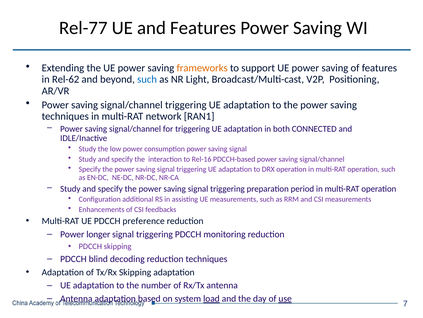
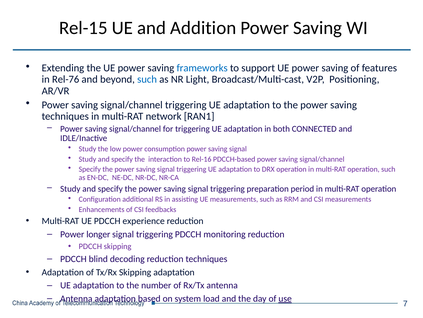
Rel-77: Rel-77 -> Rel-15
and Features: Features -> Addition
frameworks colour: orange -> blue
Rel-62: Rel-62 -> Rel-76
preference: preference -> experience
load underline: present -> none
